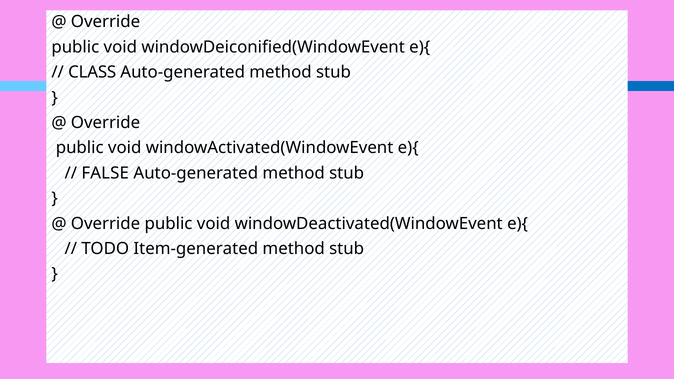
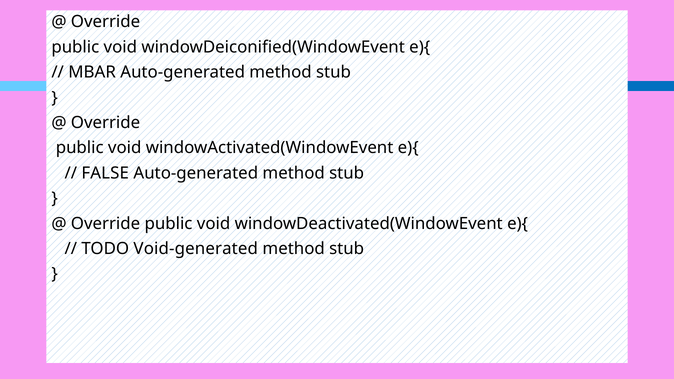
CLASS: CLASS -> MBAR
Item-generated: Item-generated -> Void-generated
